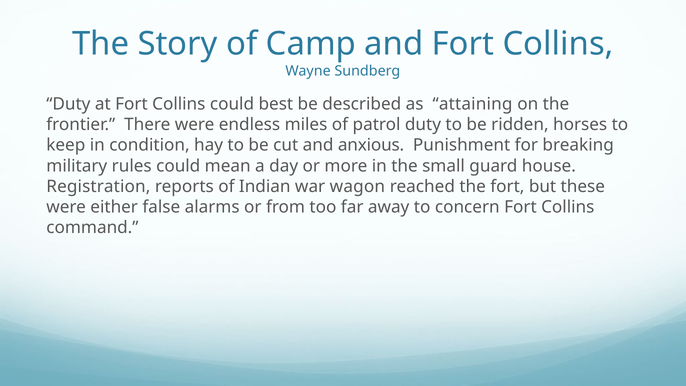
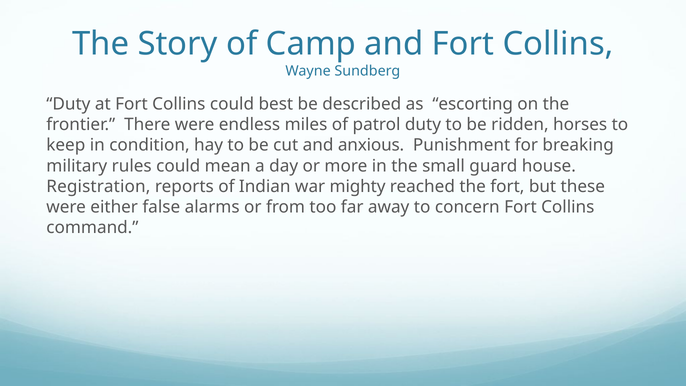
attaining: attaining -> escorting
wagon: wagon -> mighty
